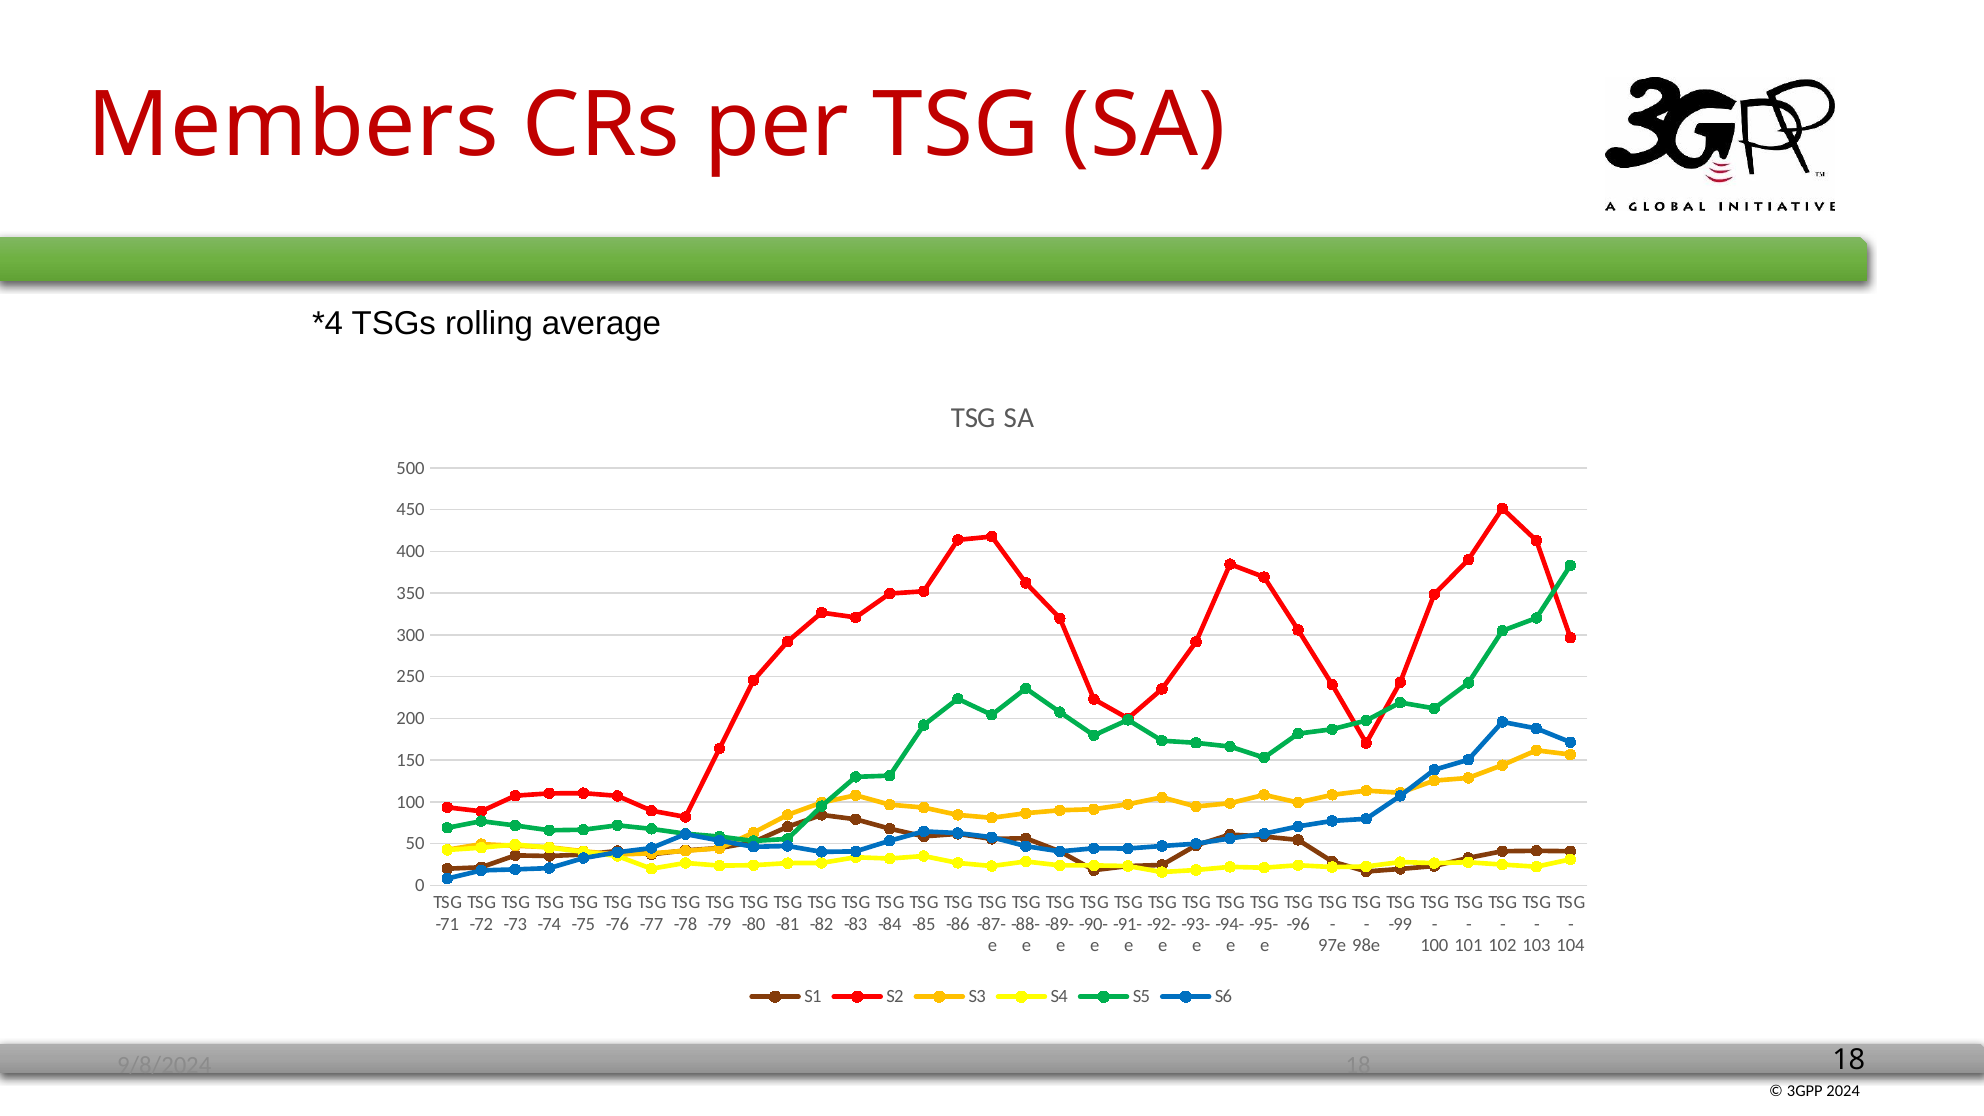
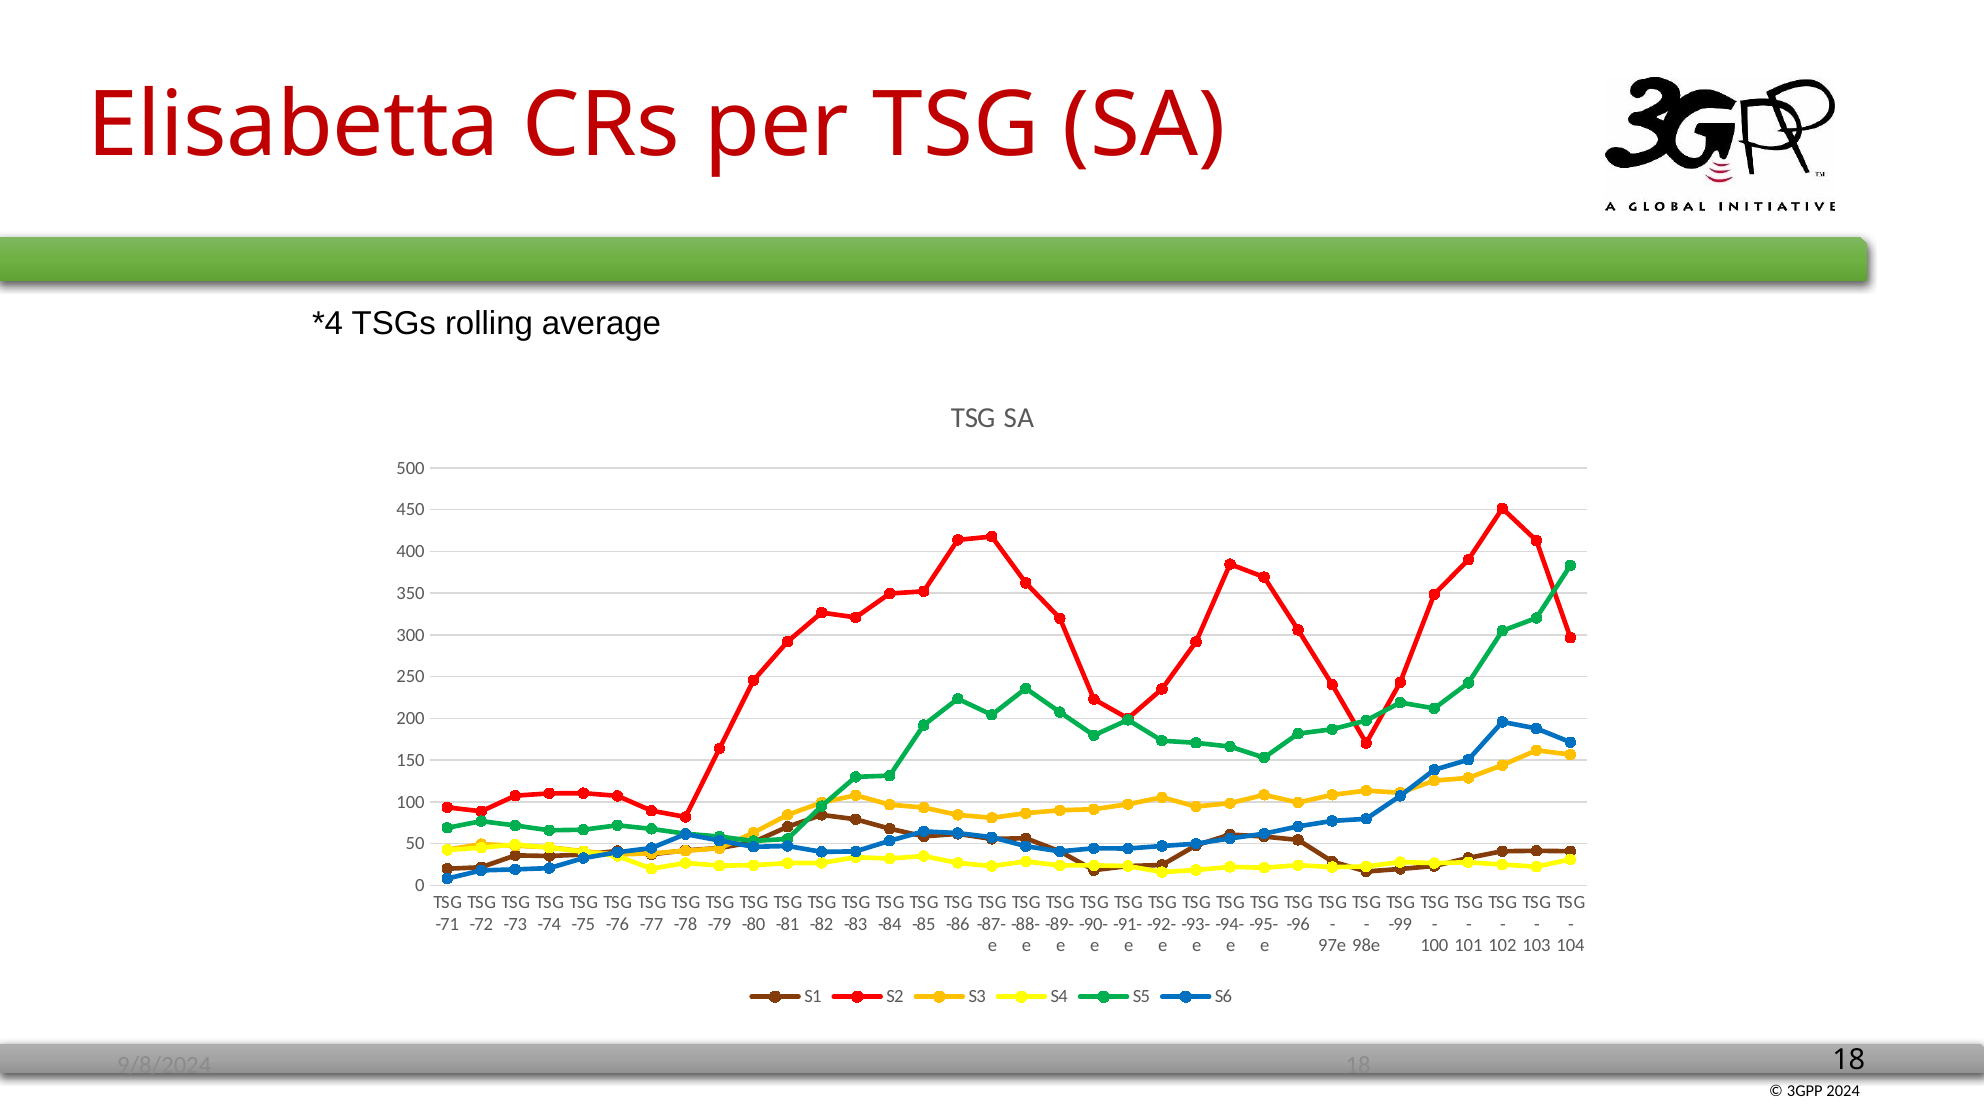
Members: Members -> Elisabetta
